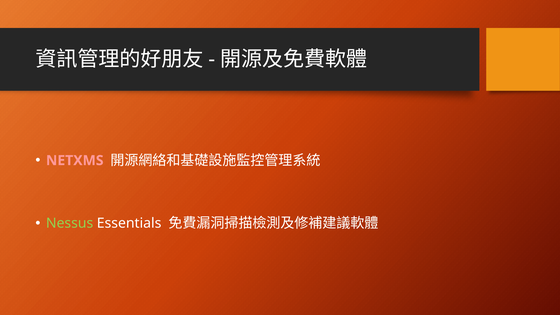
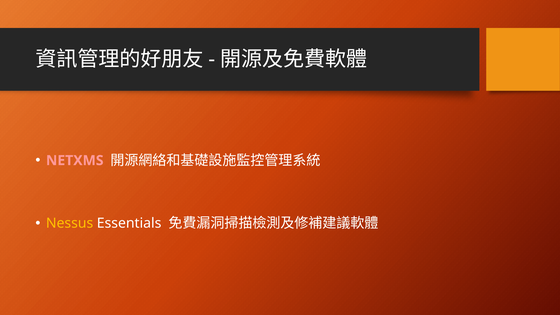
Nessus colour: light green -> yellow
